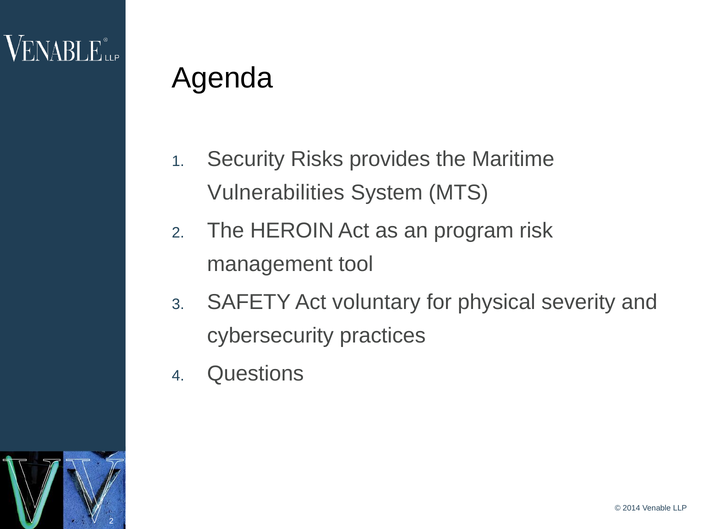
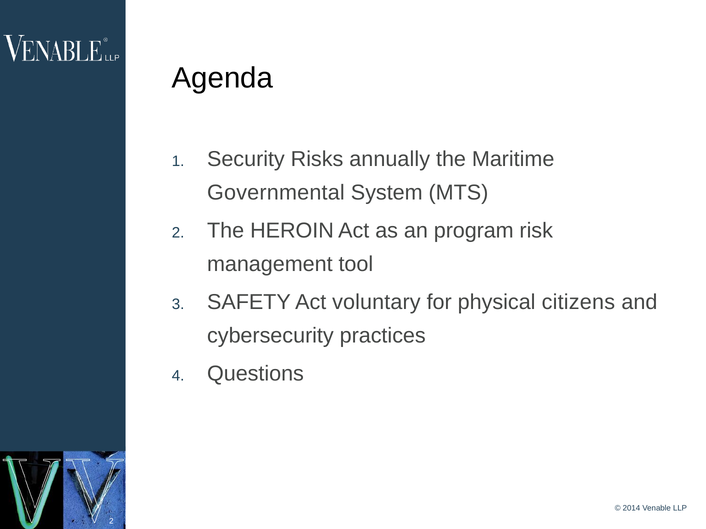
provides: provides -> annually
Vulnerabilities: Vulnerabilities -> Governmental
severity: severity -> citizens
